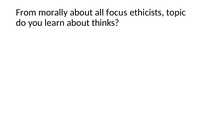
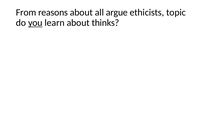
morally: morally -> reasons
focus: focus -> argue
you underline: none -> present
